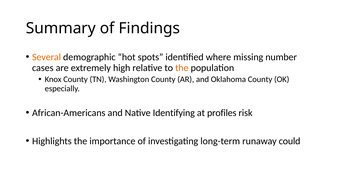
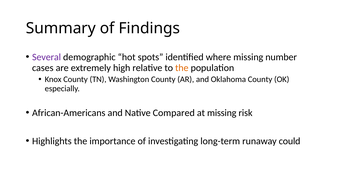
Several colour: orange -> purple
Identifying: Identifying -> Compared
at profiles: profiles -> missing
